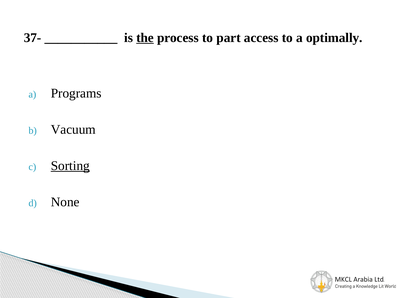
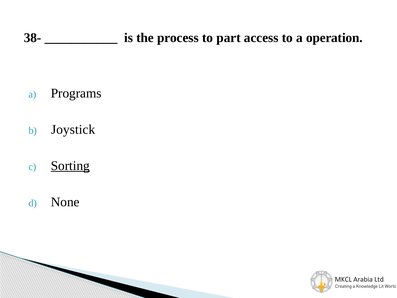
37-: 37- -> 38-
the underline: present -> none
optimally: optimally -> operation
Vacuum: Vacuum -> Joystick
